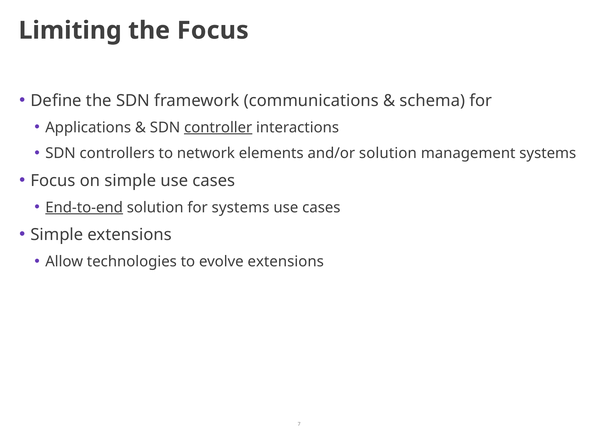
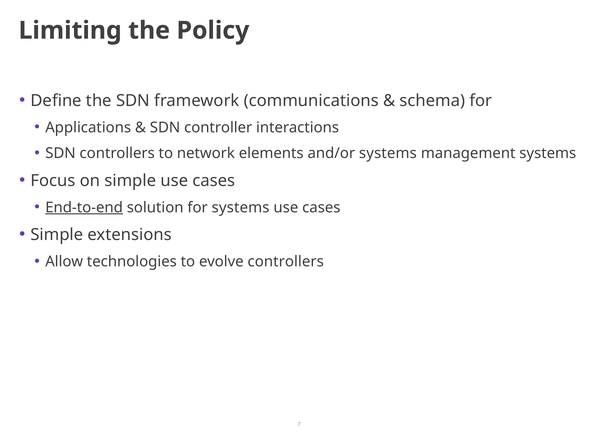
the Focus: Focus -> Policy
controller underline: present -> none
and/or solution: solution -> systems
evolve extensions: extensions -> controllers
